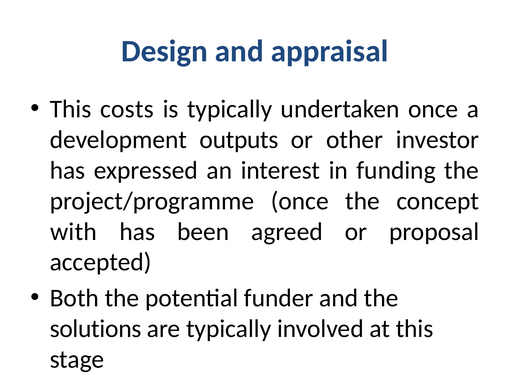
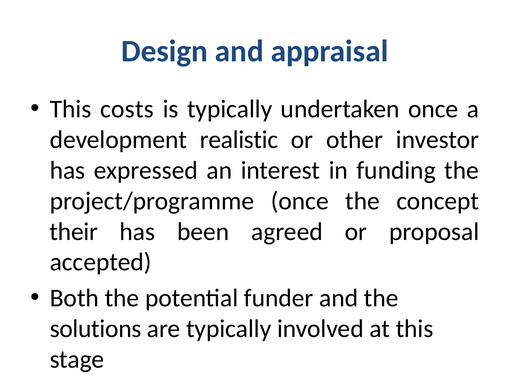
outputs: outputs -> realistic
with: with -> their
